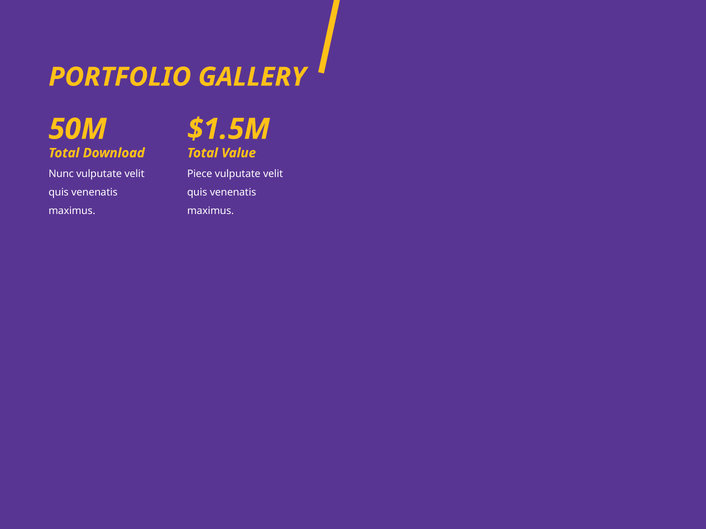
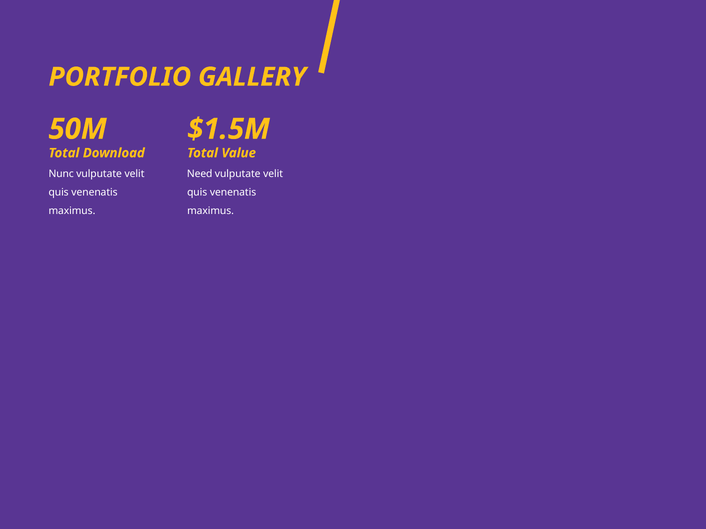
Piece: Piece -> Need
